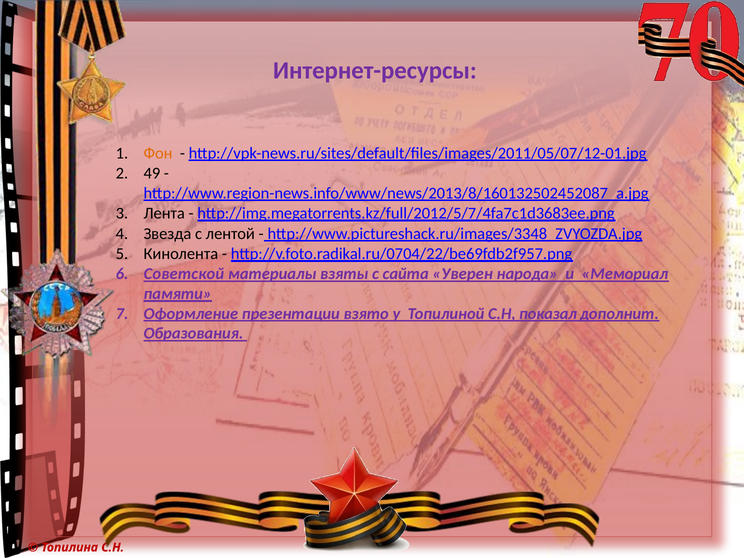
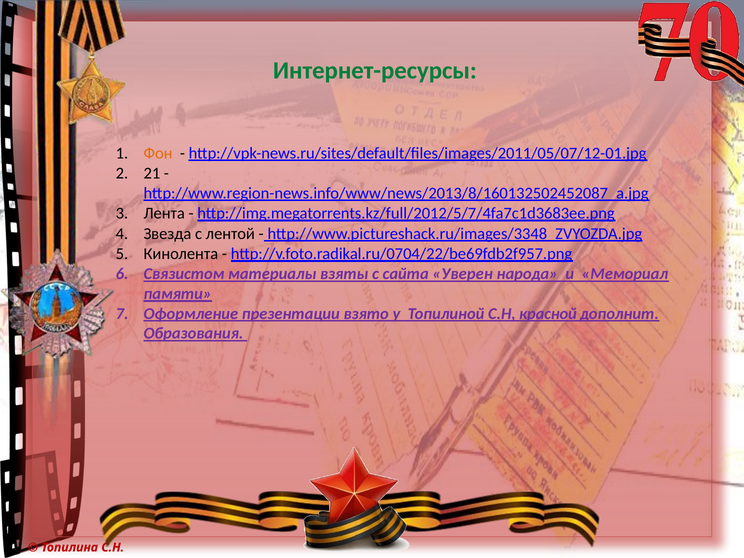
Интернет-ресурсы colour: purple -> green
49: 49 -> 21
Советской: Советской -> Связистом
показал: показал -> красной
